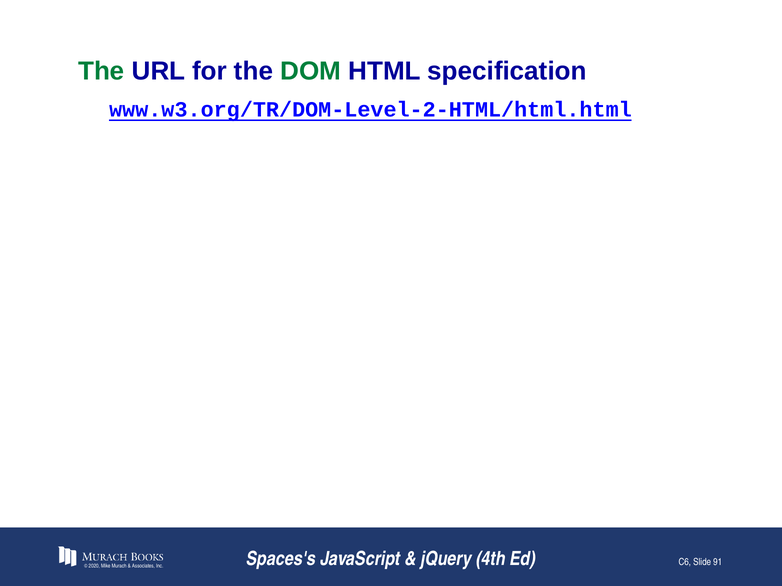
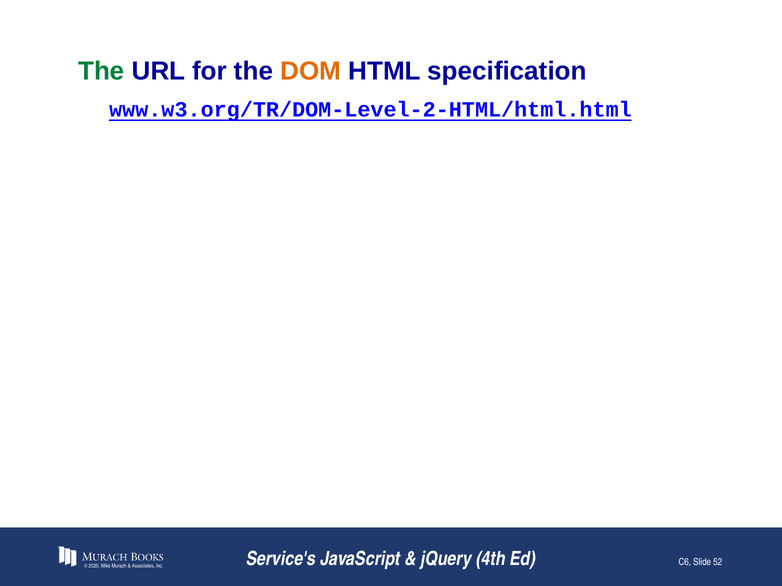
DOM colour: green -> orange
Spaces's: Spaces's -> Service's
91: 91 -> 52
